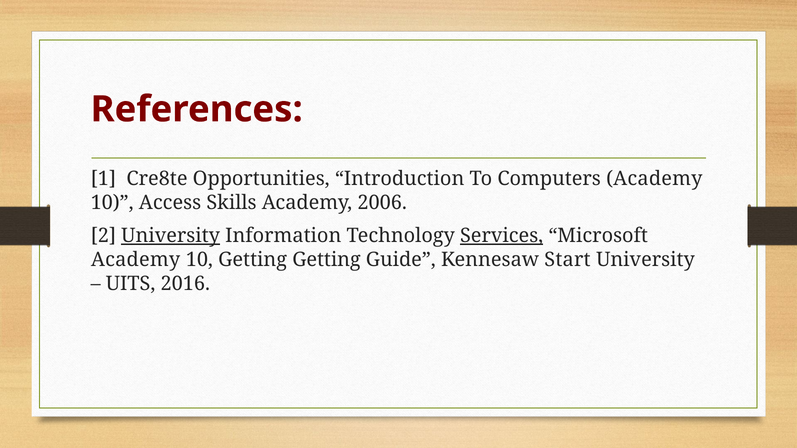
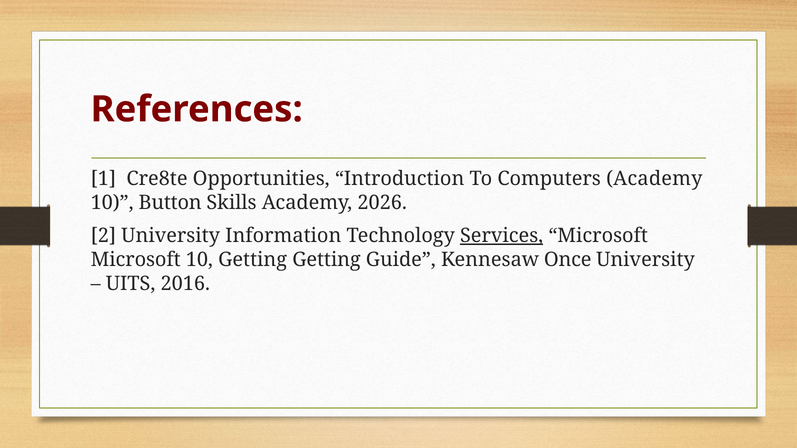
Access: Access -> Button
2006: 2006 -> 2026
University at (171, 236) underline: present -> none
Academy at (136, 260): Academy -> Microsoft
Start: Start -> Once
